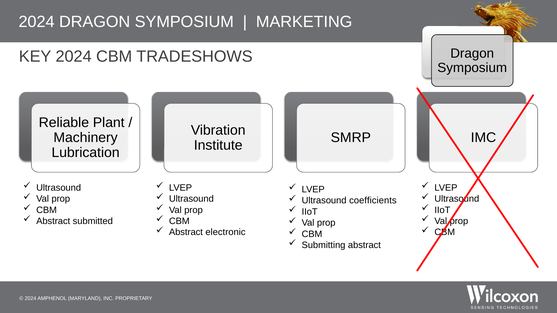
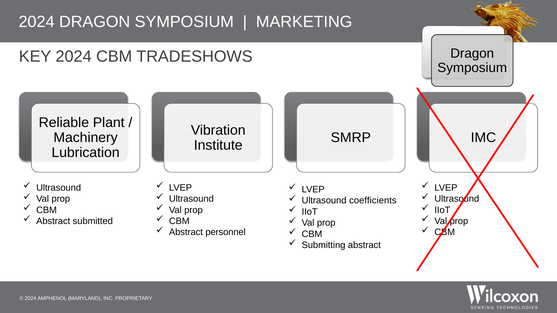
electronic: electronic -> personnel
